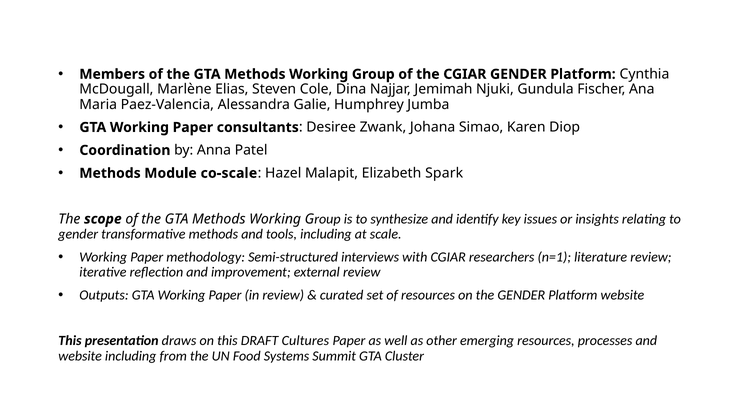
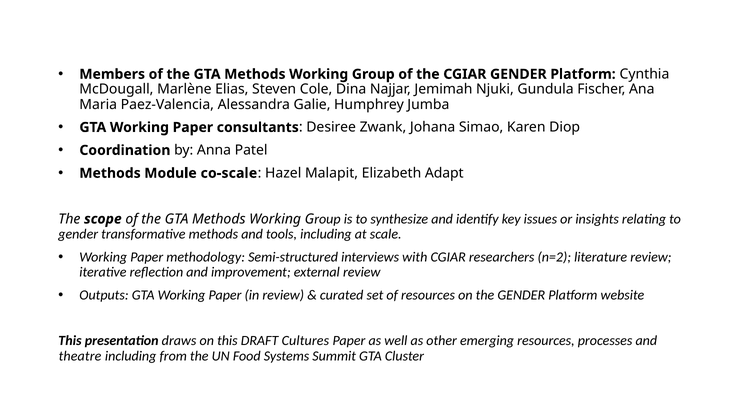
Spark: Spark -> Adapt
n=1: n=1 -> n=2
website at (80, 356): website -> theatre
